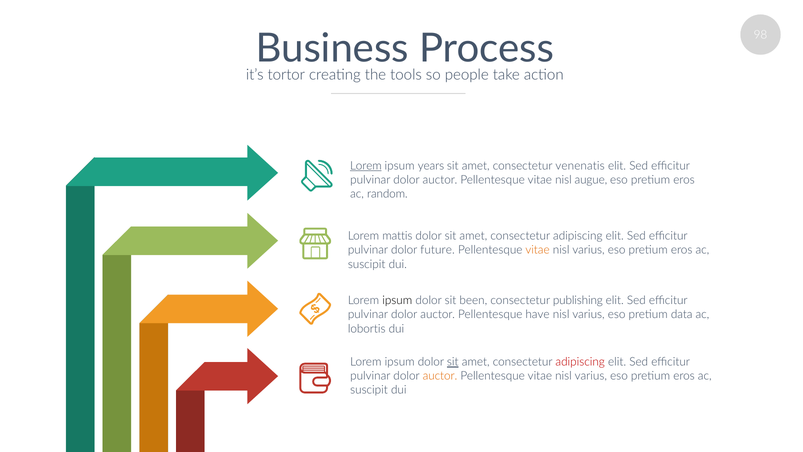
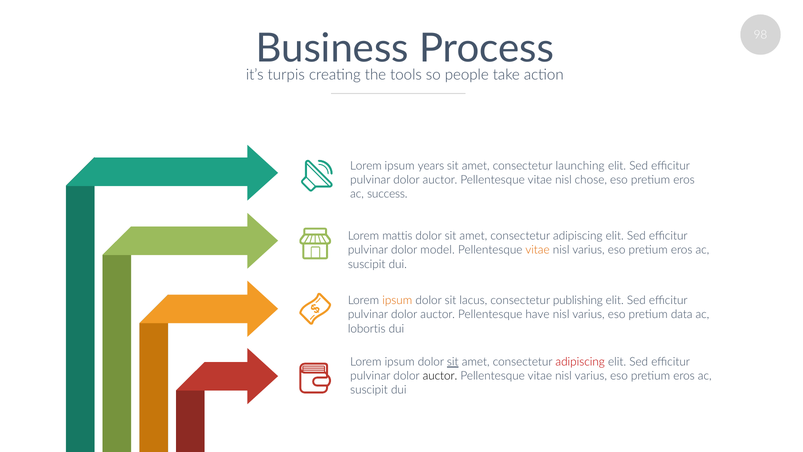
tortor: tortor -> turpis
Lorem at (366, 166) underline: present -> none
venenatis: venenatis -> launching
augue: augue -> chose
random: random -> success
future: future -> model
ipsum at (397, 300) colour: black -> orange
been: been -> lacus
auctor at (440, 376) colour: orange -> black
